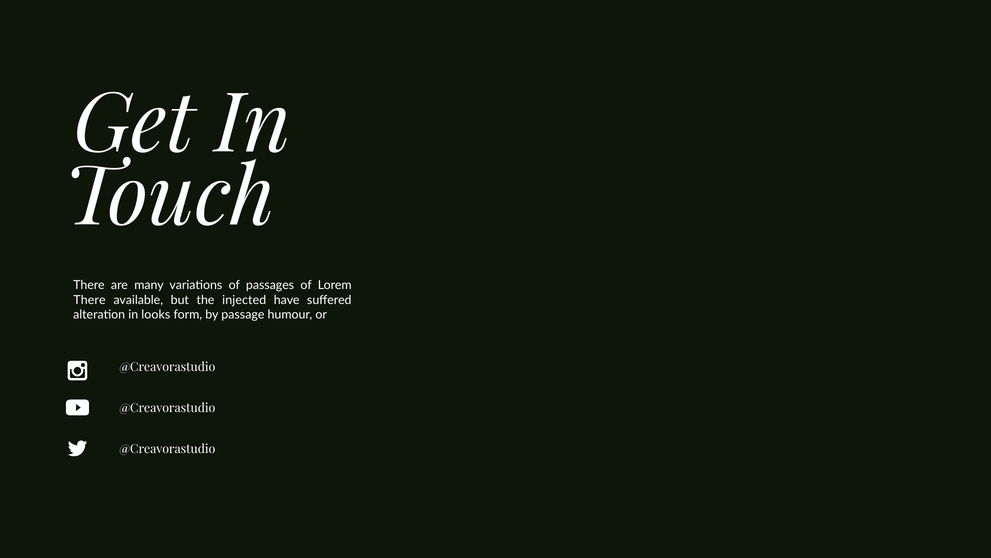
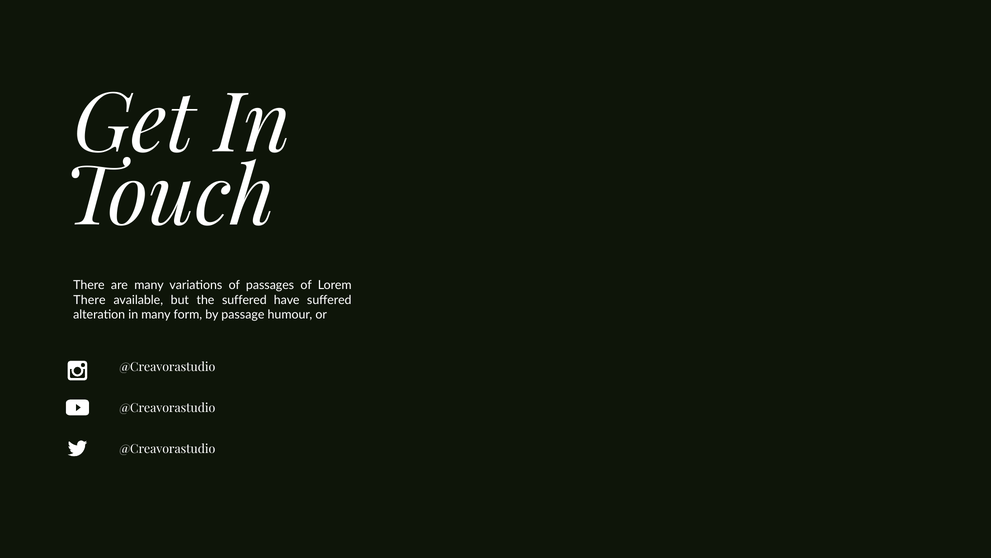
the injected: injected -> suffered
in looks: looks -> many
